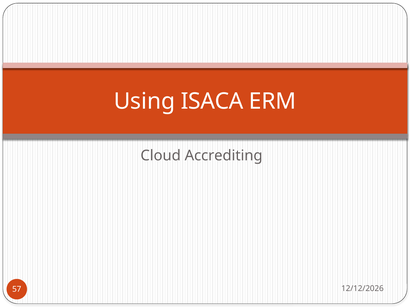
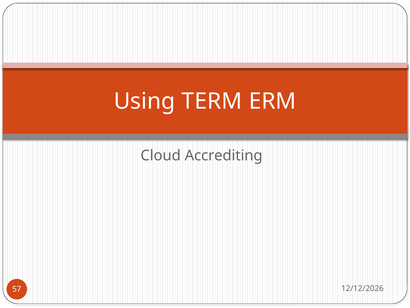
ISACA: ISACA -> TERM
